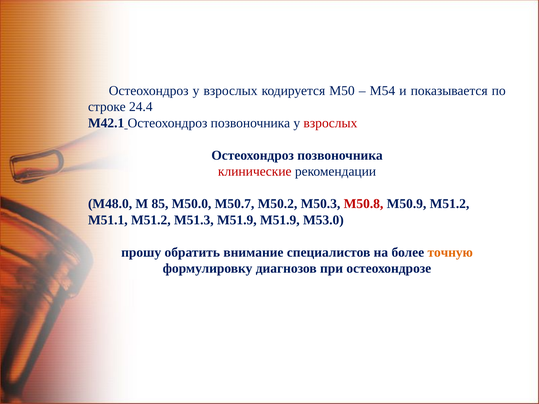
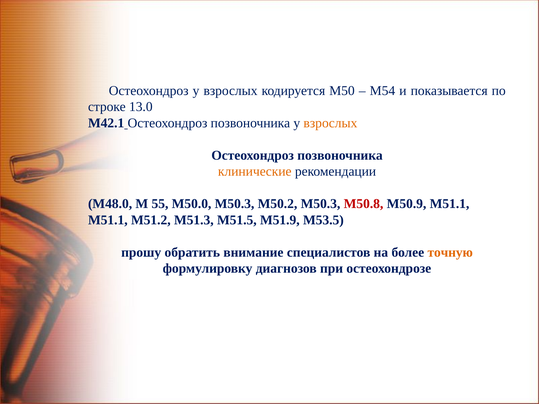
24.4: 24.4 -> 13.0
взрослых at (330, 123) colour: red -> orange
клинические colour: red -> orange
85: 85 -> 55
М50.0 М50.7: М50.7 -> М50.3
М50.9 М51.2: М51.2 -> М51.1
М51.3 М51.9: М51.9 -> М51.5
М53.0: М53.0 -> М53.5
